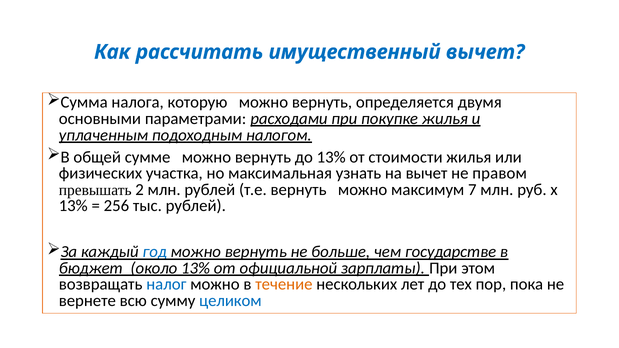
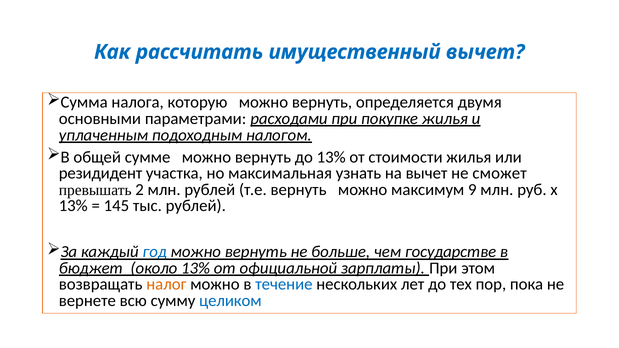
физических: физических -> резидидент
правом: правом -> сможет
7: 7 -> 9
256: 256 -> 145
налог colour: blue -> orange
течение colour: orange -> blue
